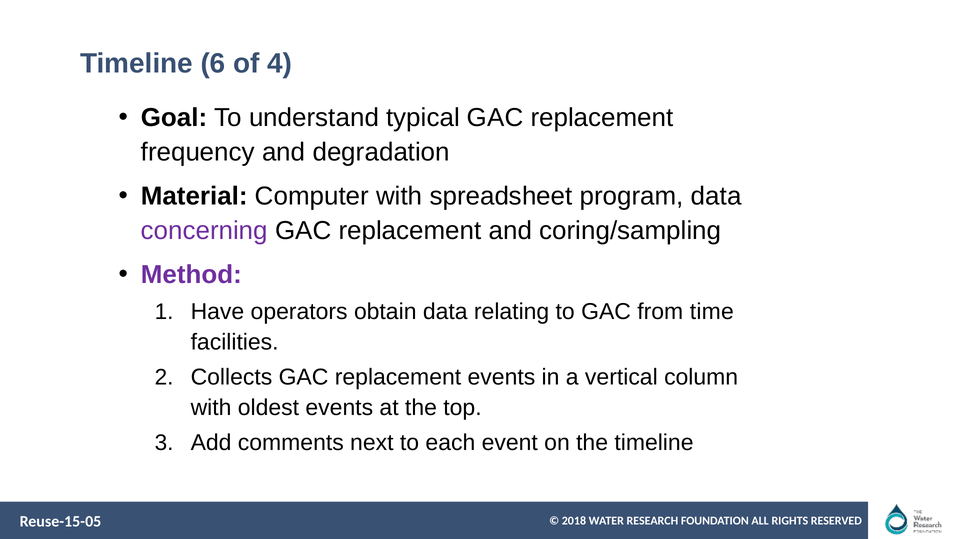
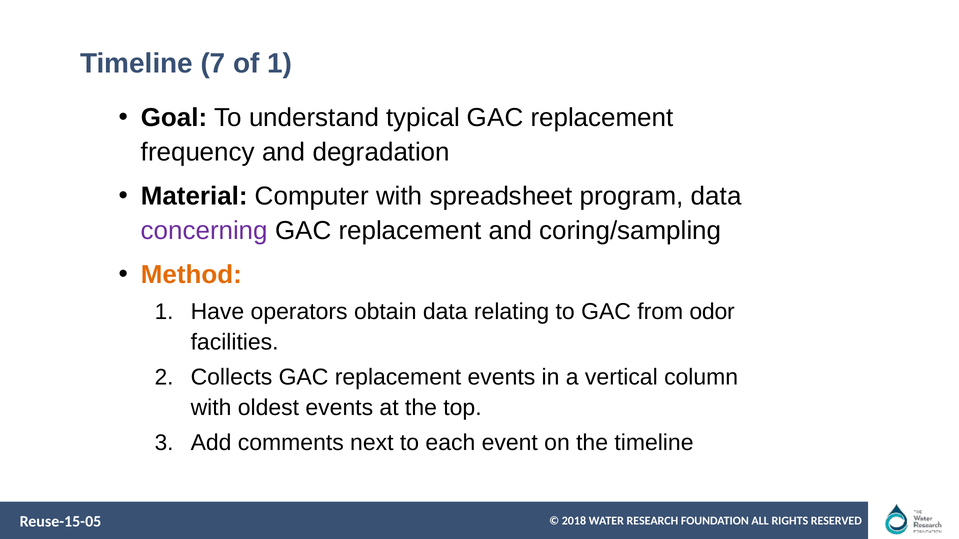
6: 6 -> 7
of 4: 4 -> 1
Method colour: purple -> orange
time: time -> odor
